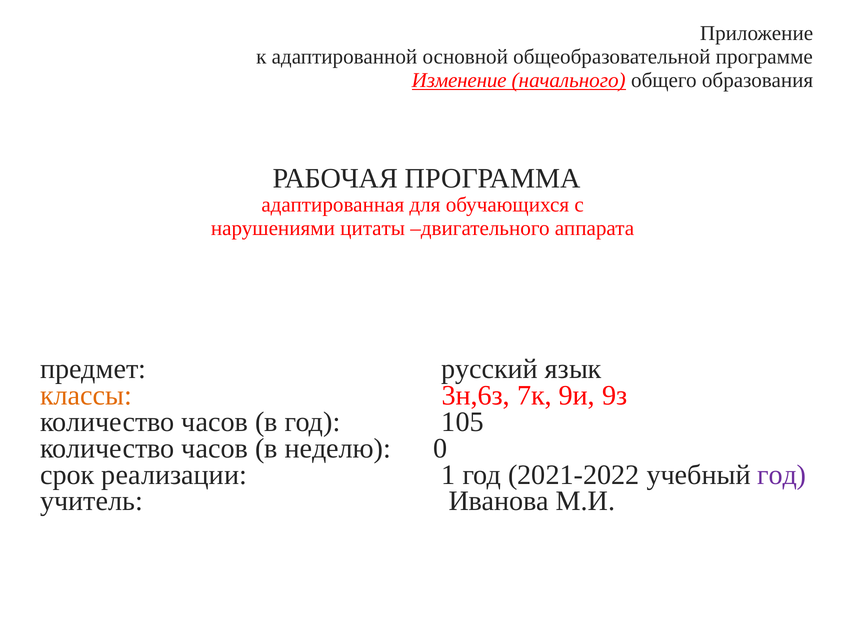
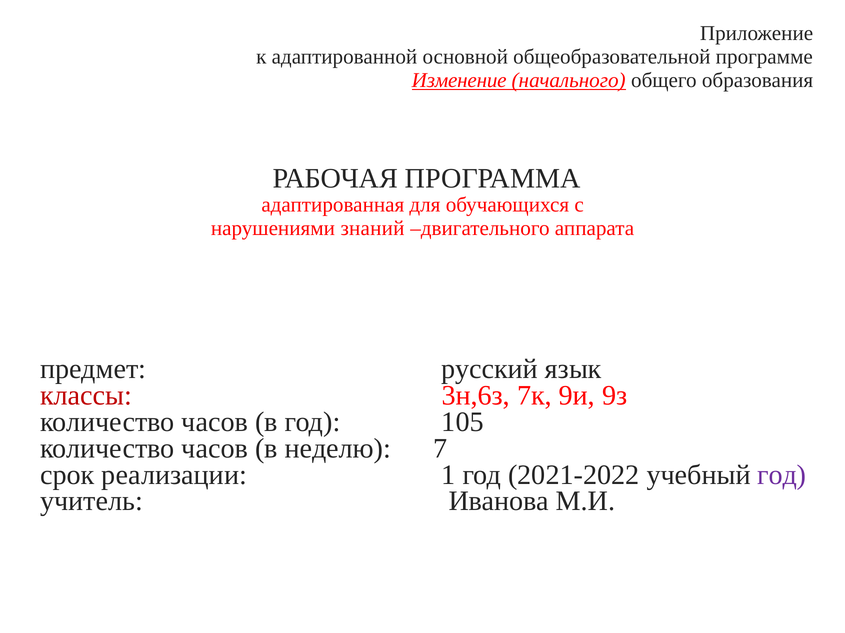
цитаты: цитаты -> знаний
классы colour: orange -> red
0: 0 -> 7
